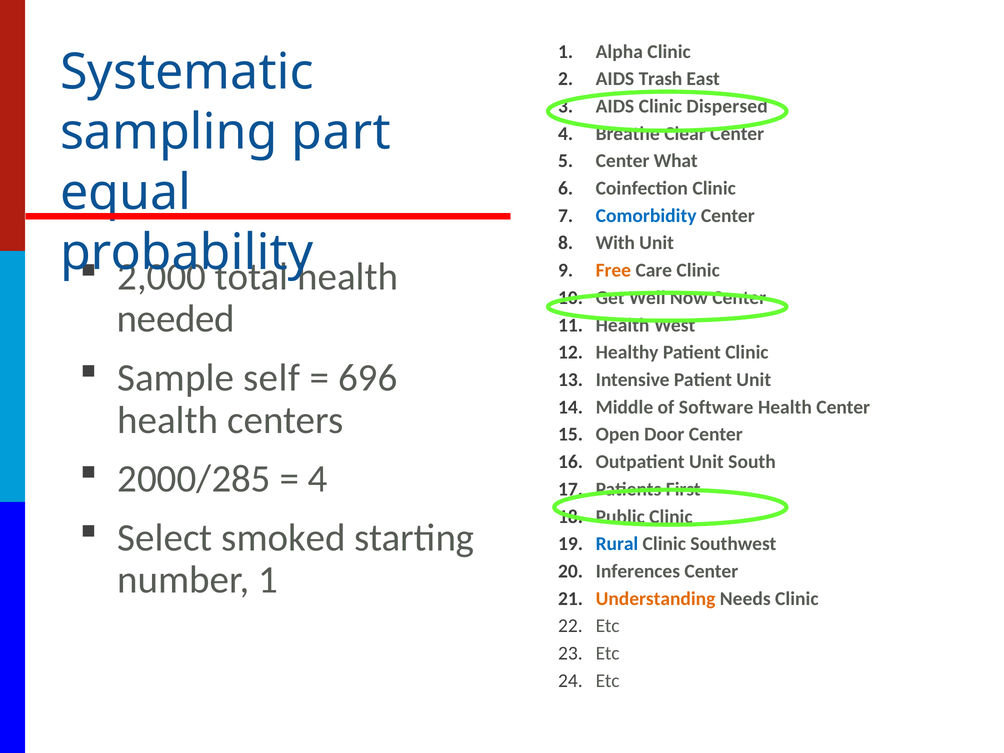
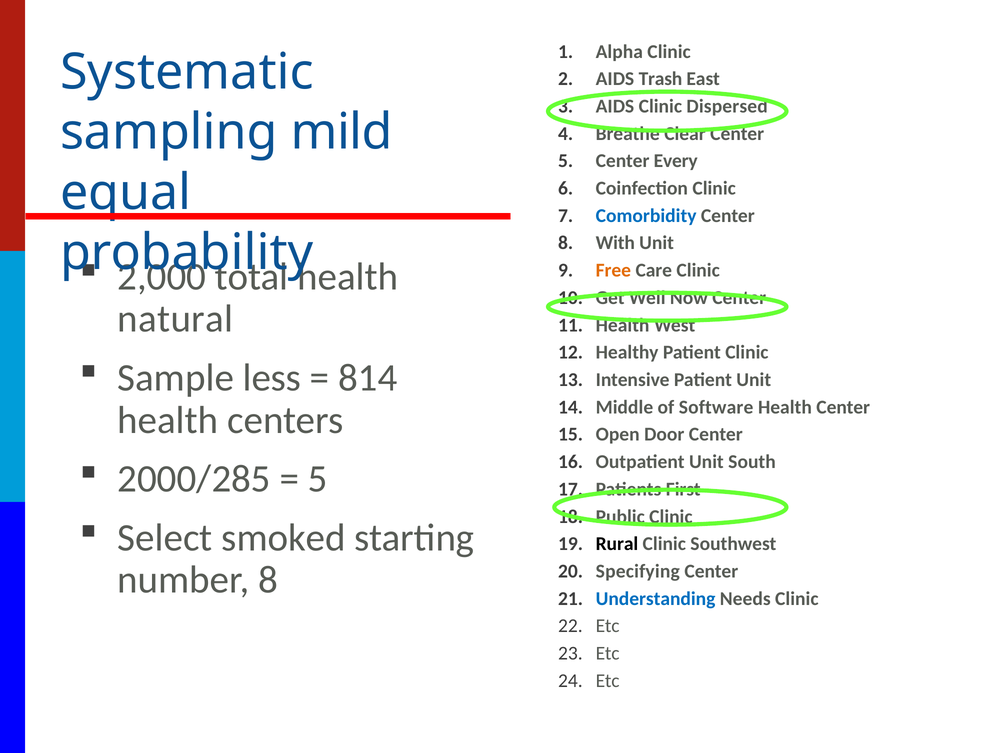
part: part -> mild
What: What -> Every
needed: needed -> natural
self: self -> less
696: 696 -> 814
4 at (318, 479): 4 -> 5
Rural colour: blue -> black
Inferences: Inferences -> Specifying
number 1: 1 -> 8
Understanding colour: orange -> blue
